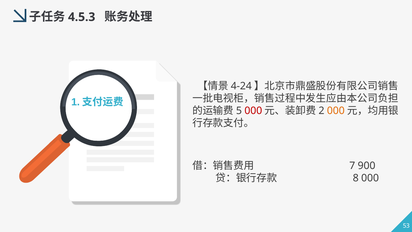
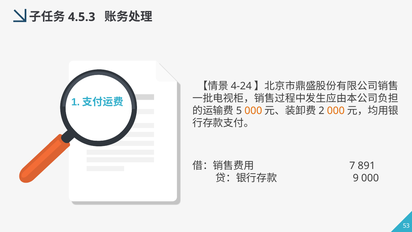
000 at (253, 111) colour: red -> orange
900: 900 -> 891
8: 8 -> 9
